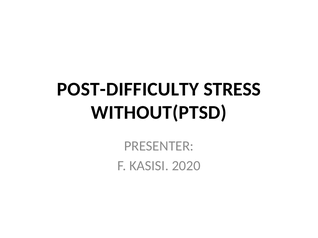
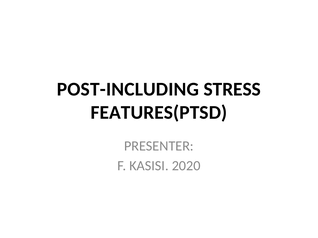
POST-DIFFICULTY: POST-DIFFICULTY -> POST-INCLUDING
WITHOUT(PTSD: WITHOUT(PTSD -> FEATURES(PTSD
